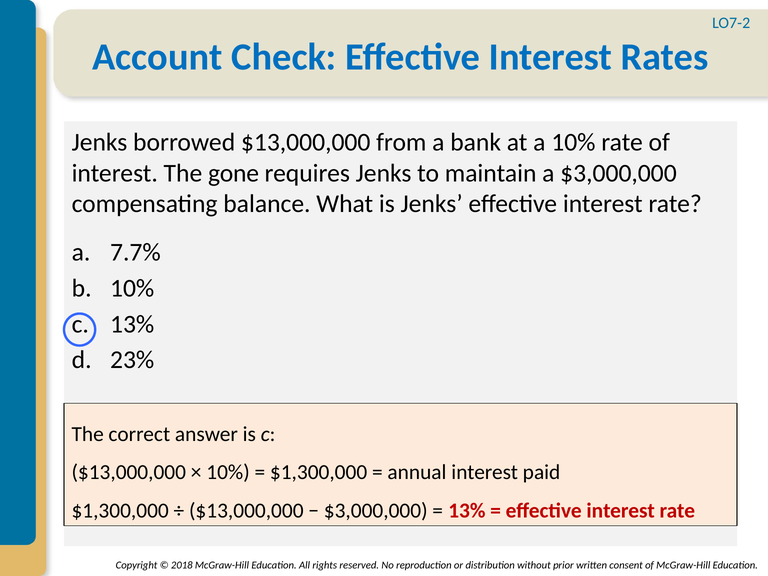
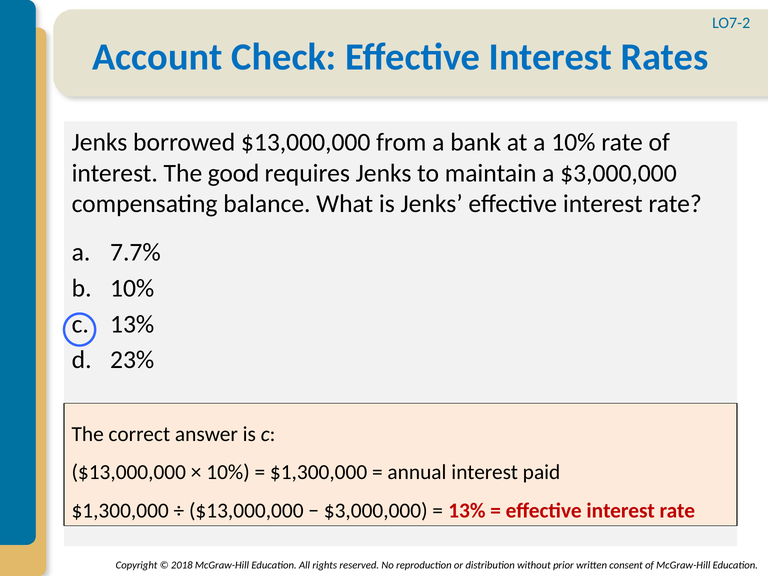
gone: gone -> good
